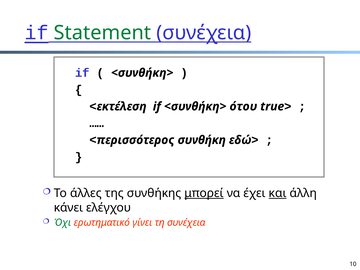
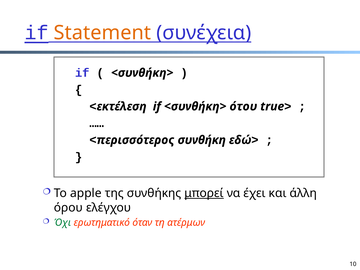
Statement colour: green -> orange
άλλες: άλλες -> apple
και underline: present -> none
κάνει: κάνει -> όρου
γίνει: γίνει -> όταν
τη συνέχεια: συνέχεια -> ατέρμων
